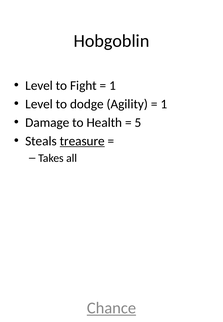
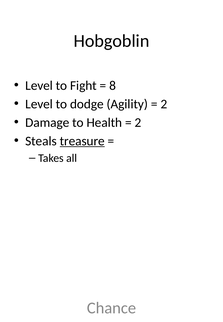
1 at (113, 86): 1 -> 8
1 at (164, 104): 1 -> 2
5 at (138, 123): 5 -> 2
Chance underline: present -> none
